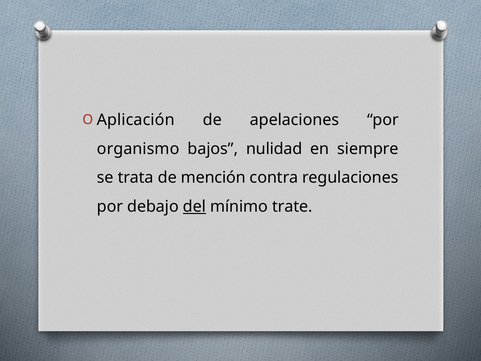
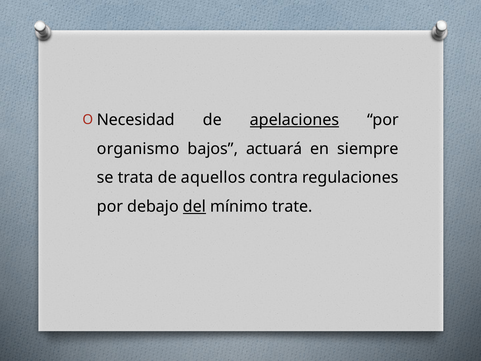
Aplicación: Aplicación -> Necesidad
apelaciones underline: none -> present
nulidad: nulidad -> actuará
mención: mención -> aquellos
